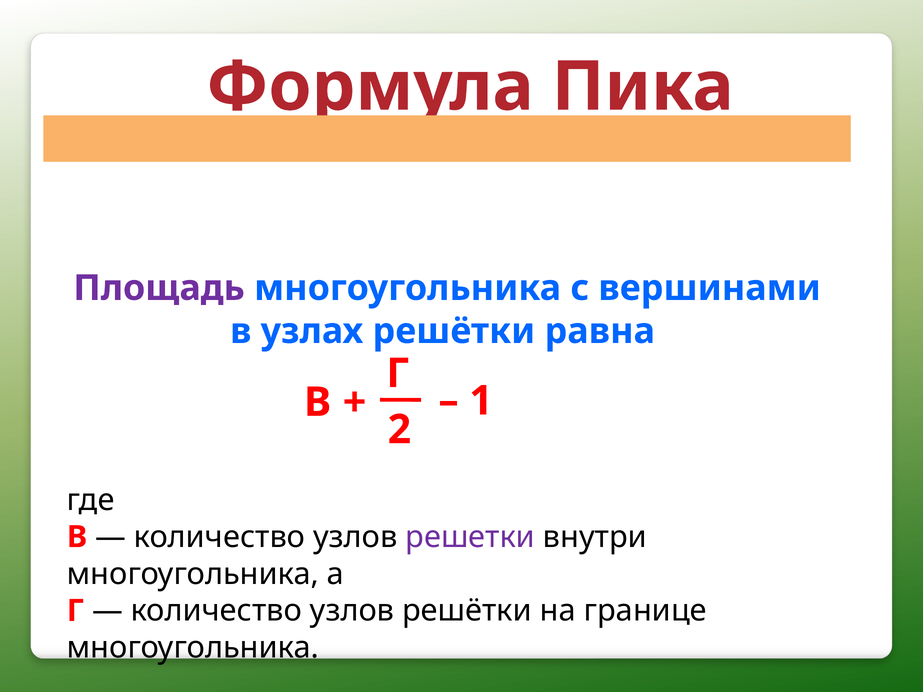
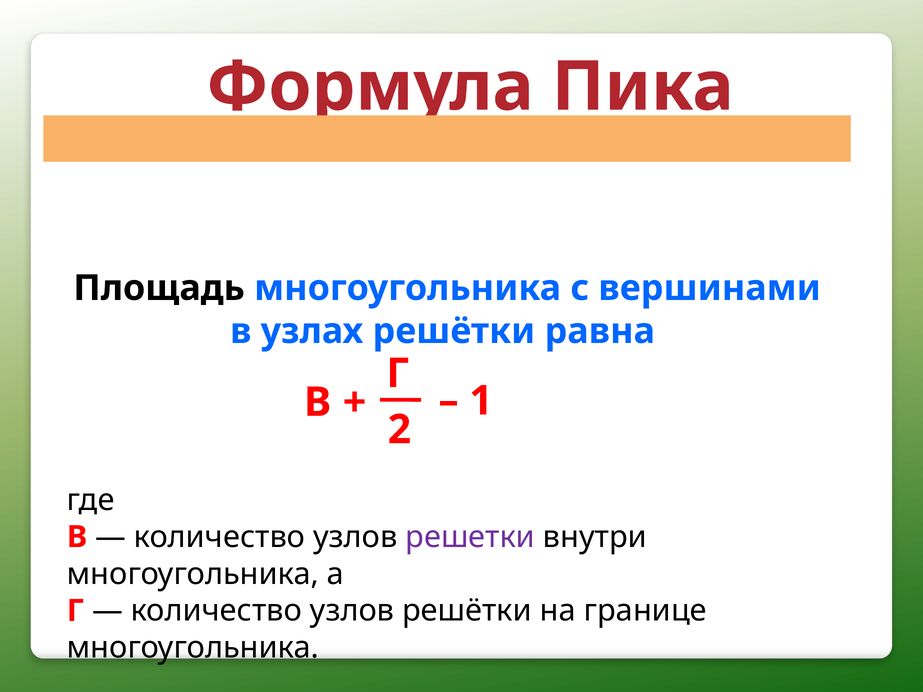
Площадь colour: purple -> black
